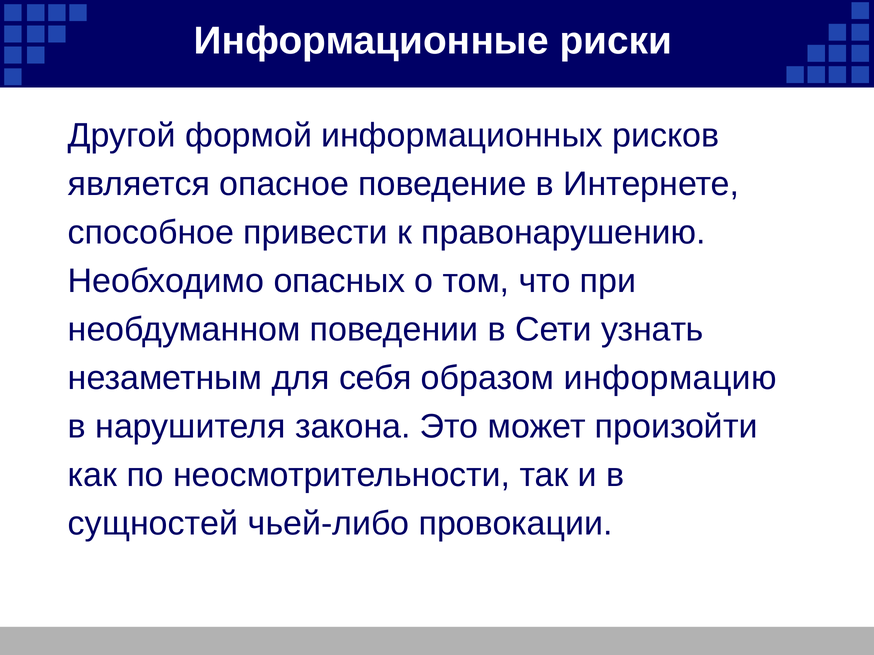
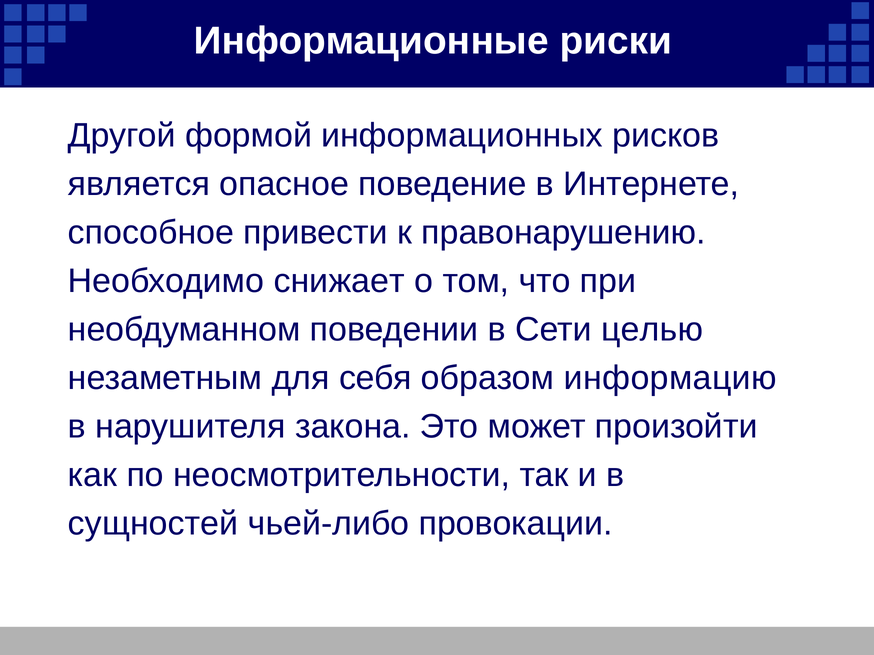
опасных: опасных -> снижает
узнать: узнать -> целью
